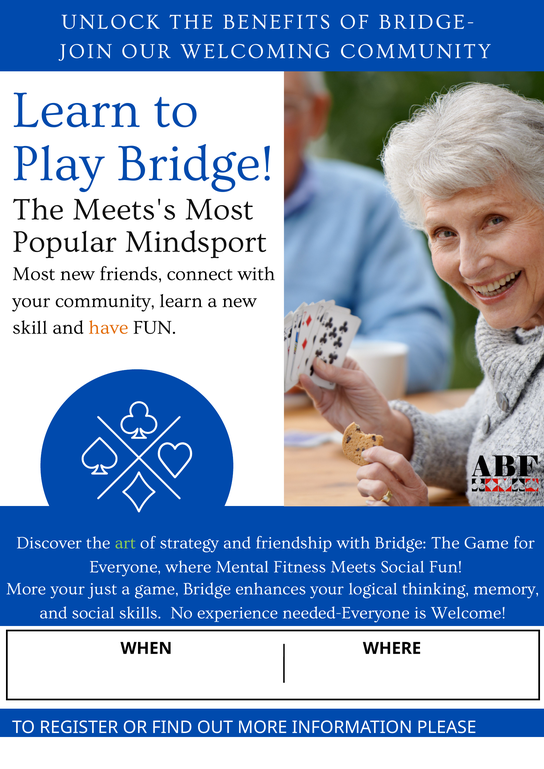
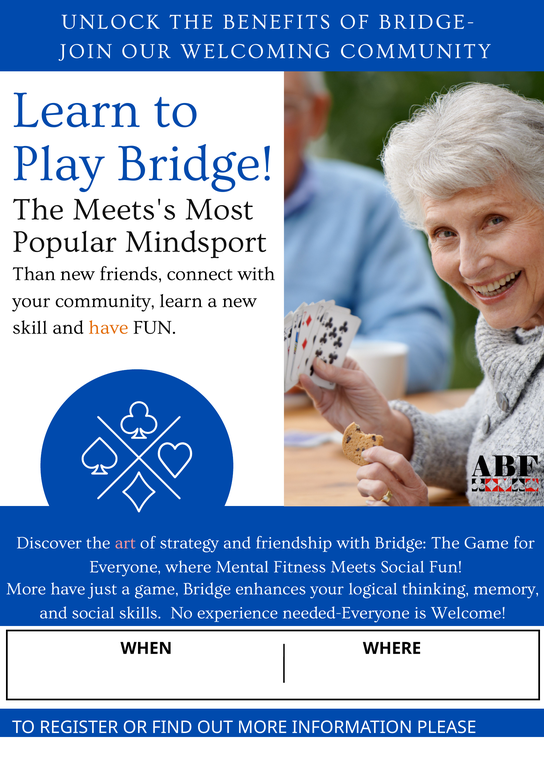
Most at (34, 274): Most -> Than
art colour: light green -> pink
More your: your -> have
